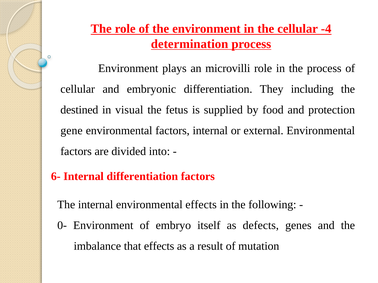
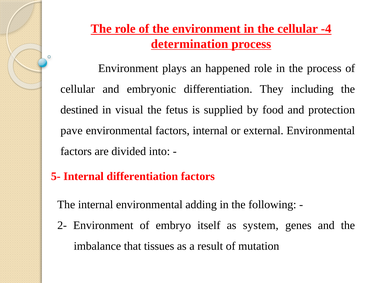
microvilli: microvilli -> happened
gene: gene -> pave
6-: 6- -> 5-
environmental effects: effects -> adding
0-: 0- -> 2-
defects: defects -> system
that effects: effects -> tissues
